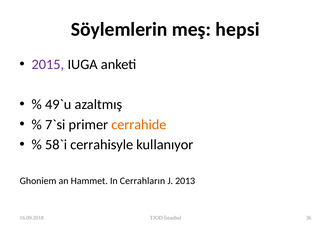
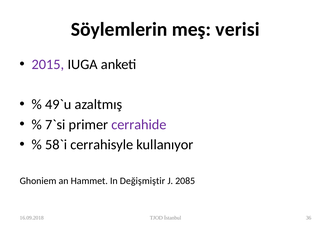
hepsi: hepsi -> verisi
cerrahide colour: orange -> purple
Cerrahların: Cerrahların -> Değişmiştir
2013: 2013 -> 2085
